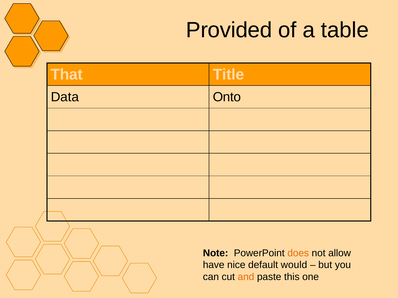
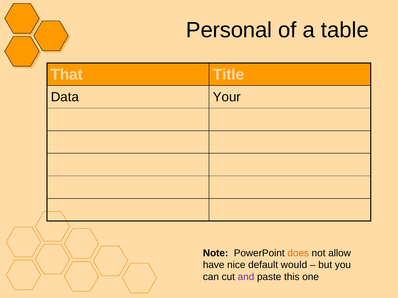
Provided: Provided -> Personal
Onto: Onto -> Your
and colour: orange -> purple
